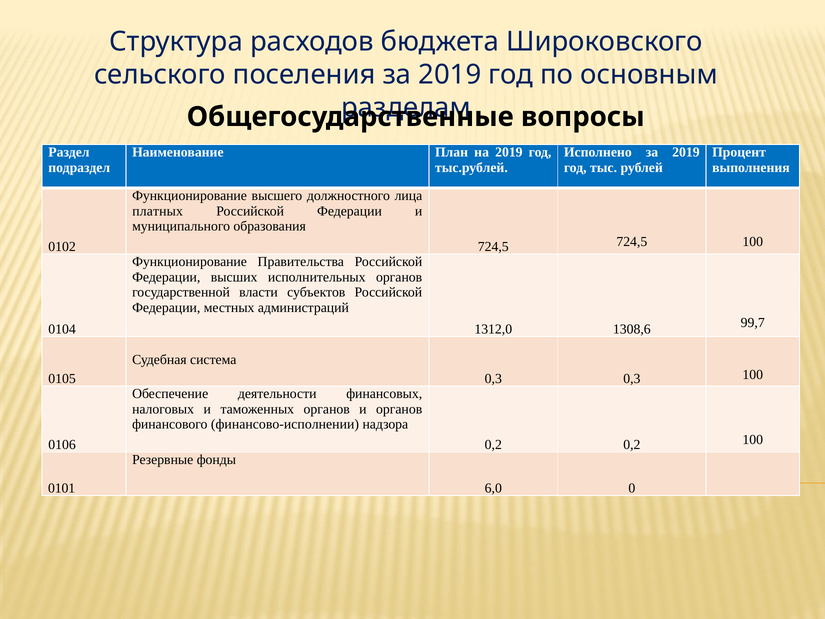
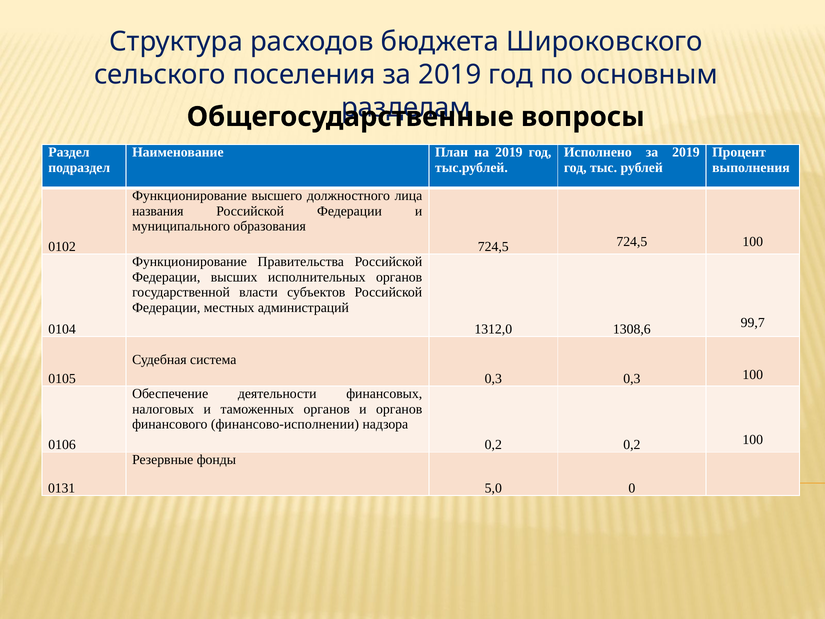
платных: платных -> названия
0101: 0101 -> 0131
6,0: 6,0 -> 5,0
